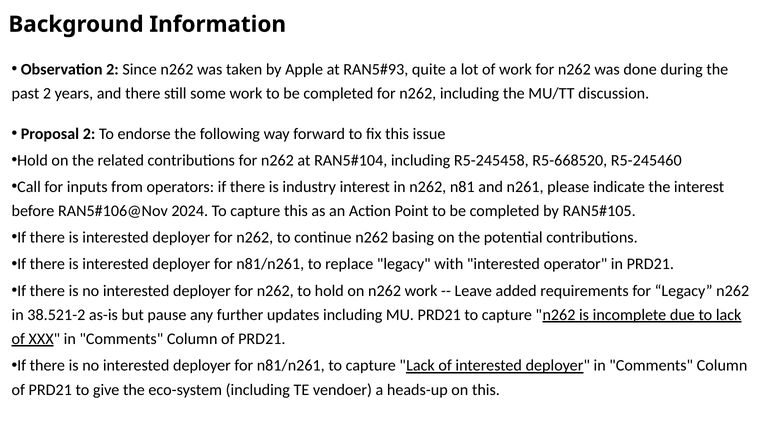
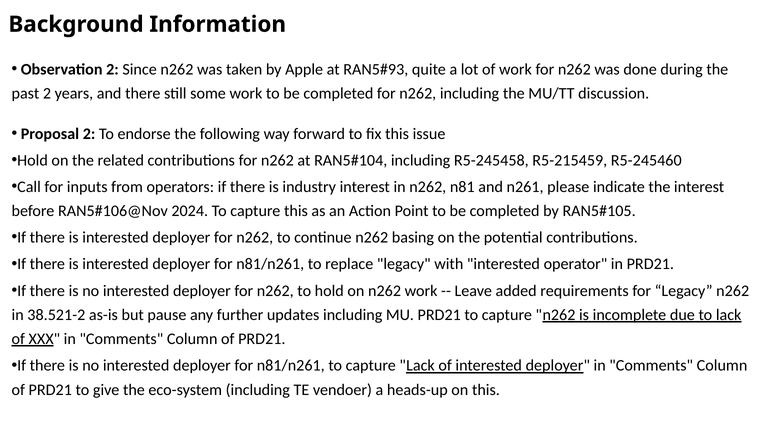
R5-668520: R5-668520 -> R5-215459
